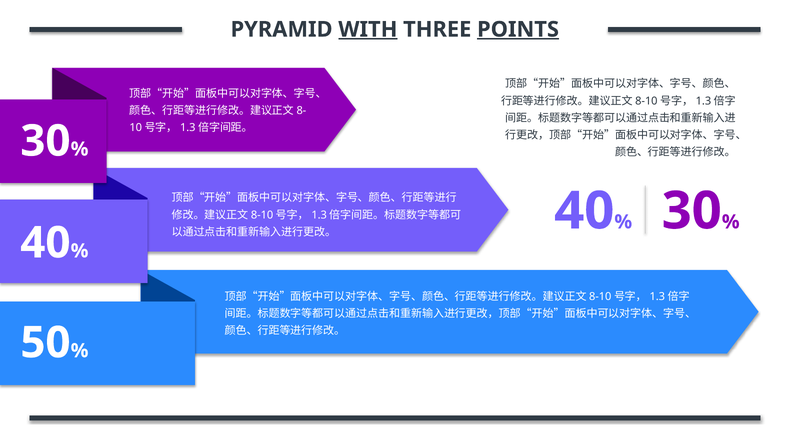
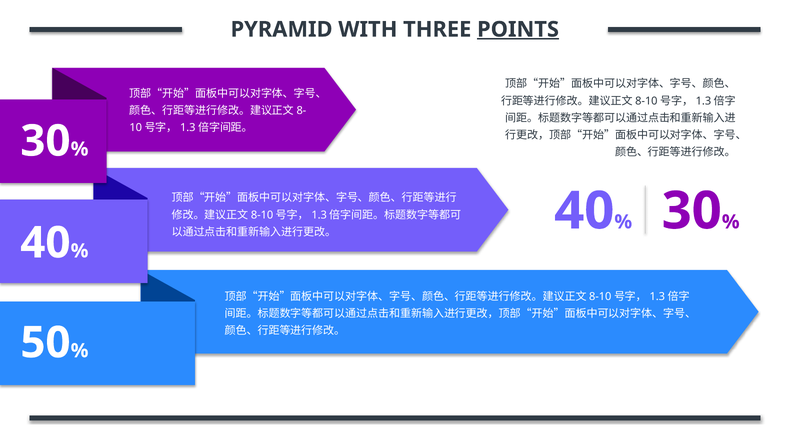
WITH underline: present -> none
